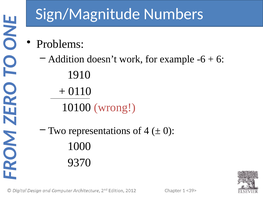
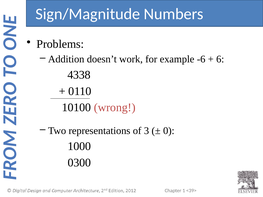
1910: 1910 -> 4338
4: 4 -> 3
9370: 9370 -> 0300
